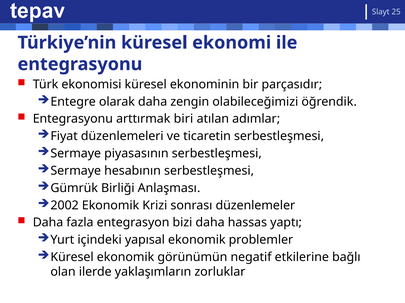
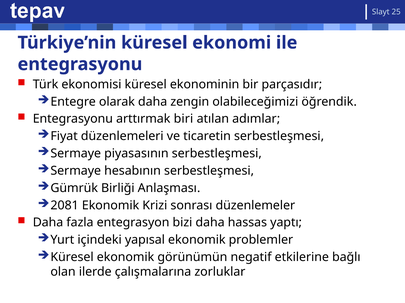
2002: 2002 -> 2081
yaklaşımların: yaklaşımların -> çalışmalarına
